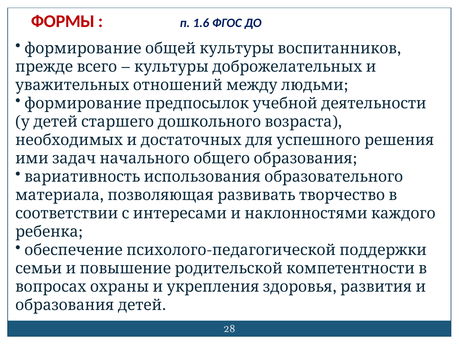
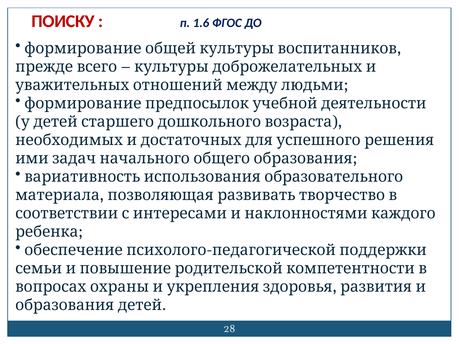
ФОРМЫ: ФОРМЫ -> ПОИСКУ
